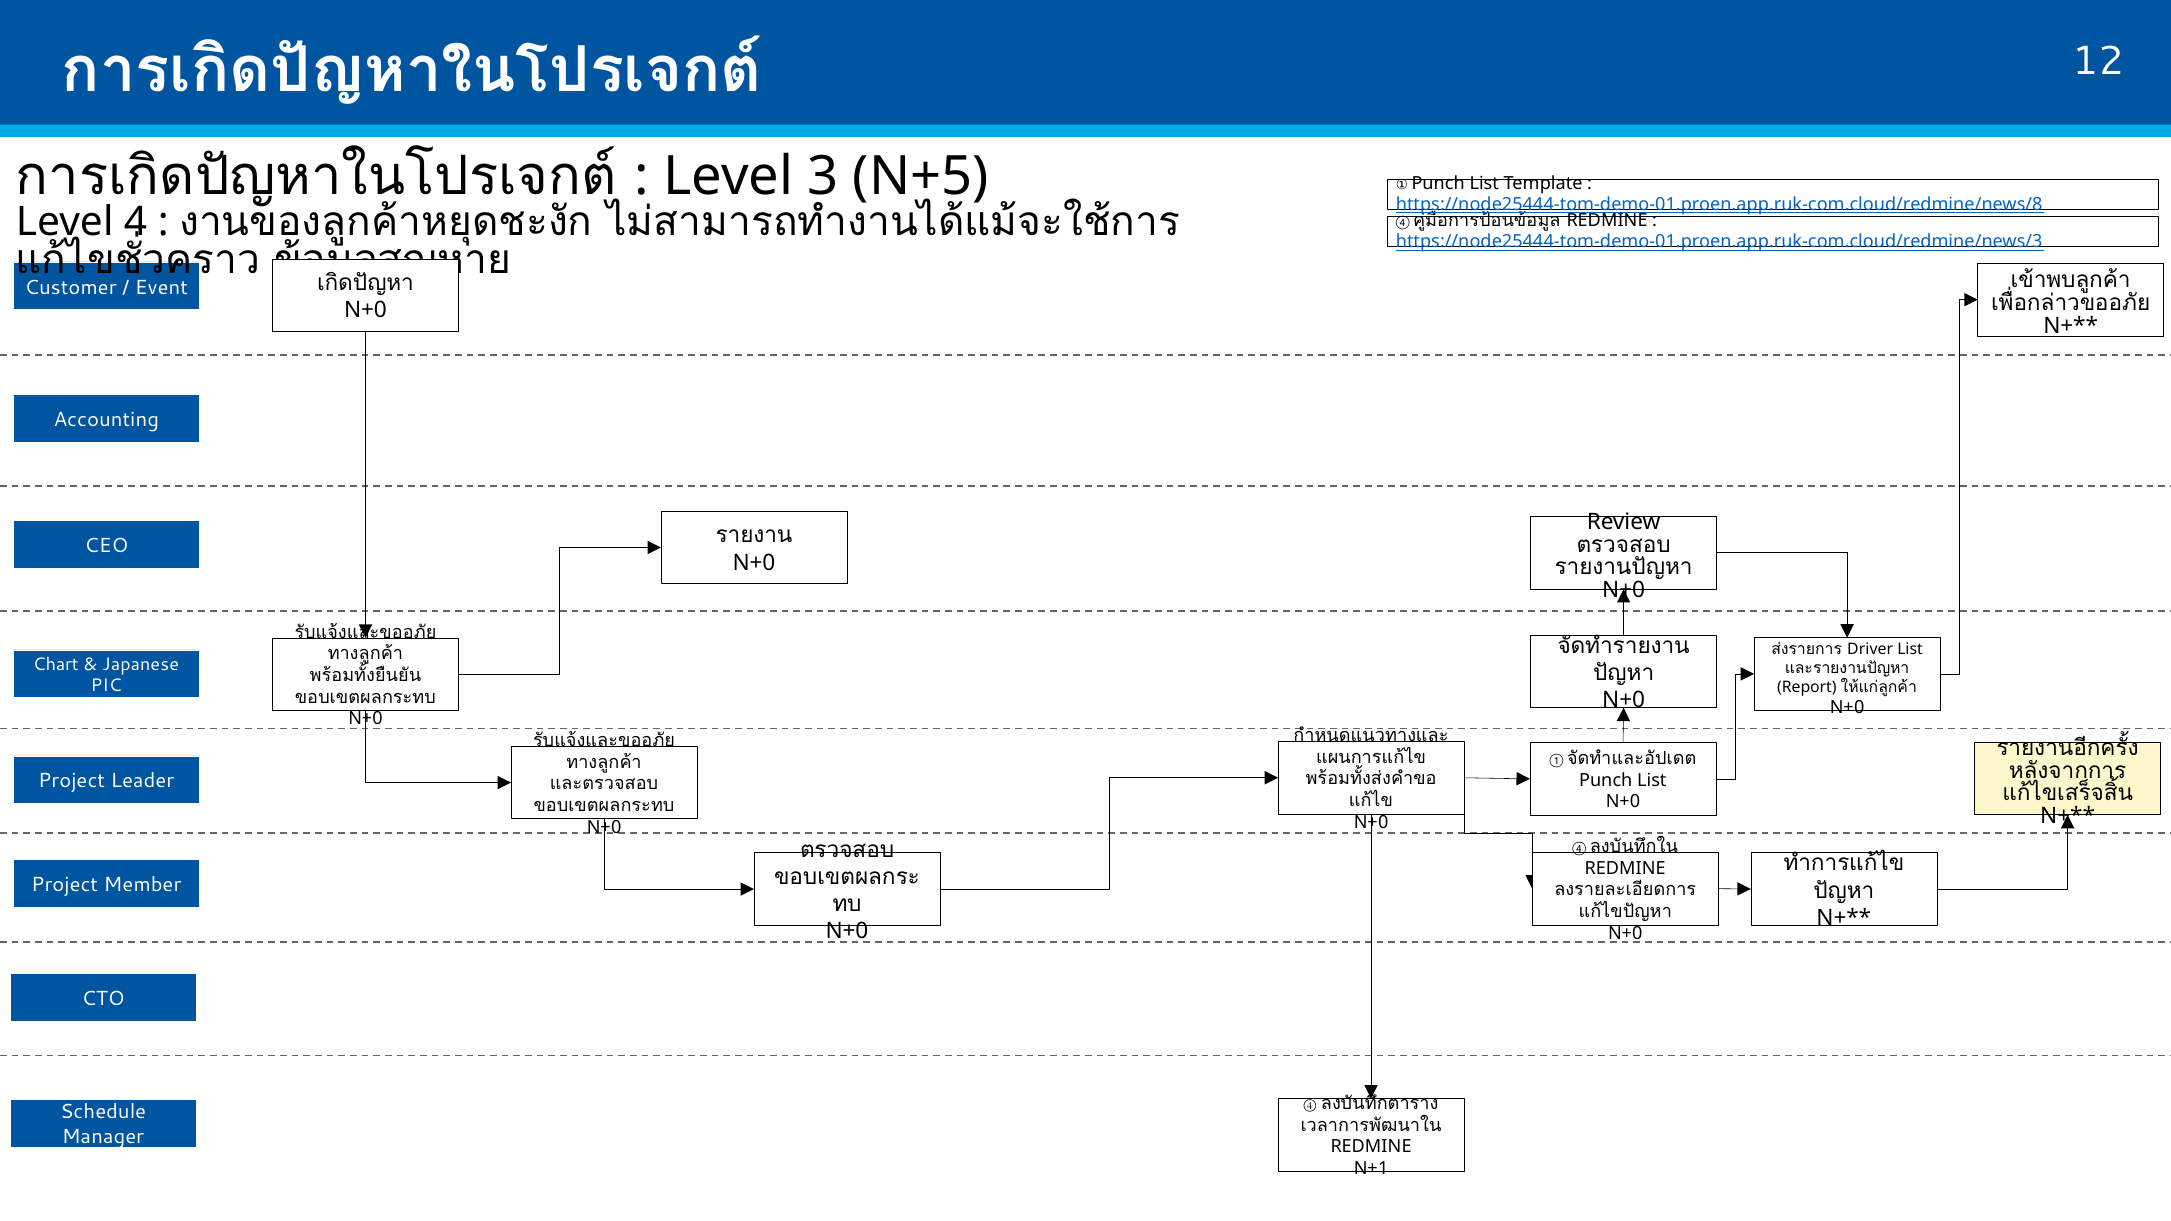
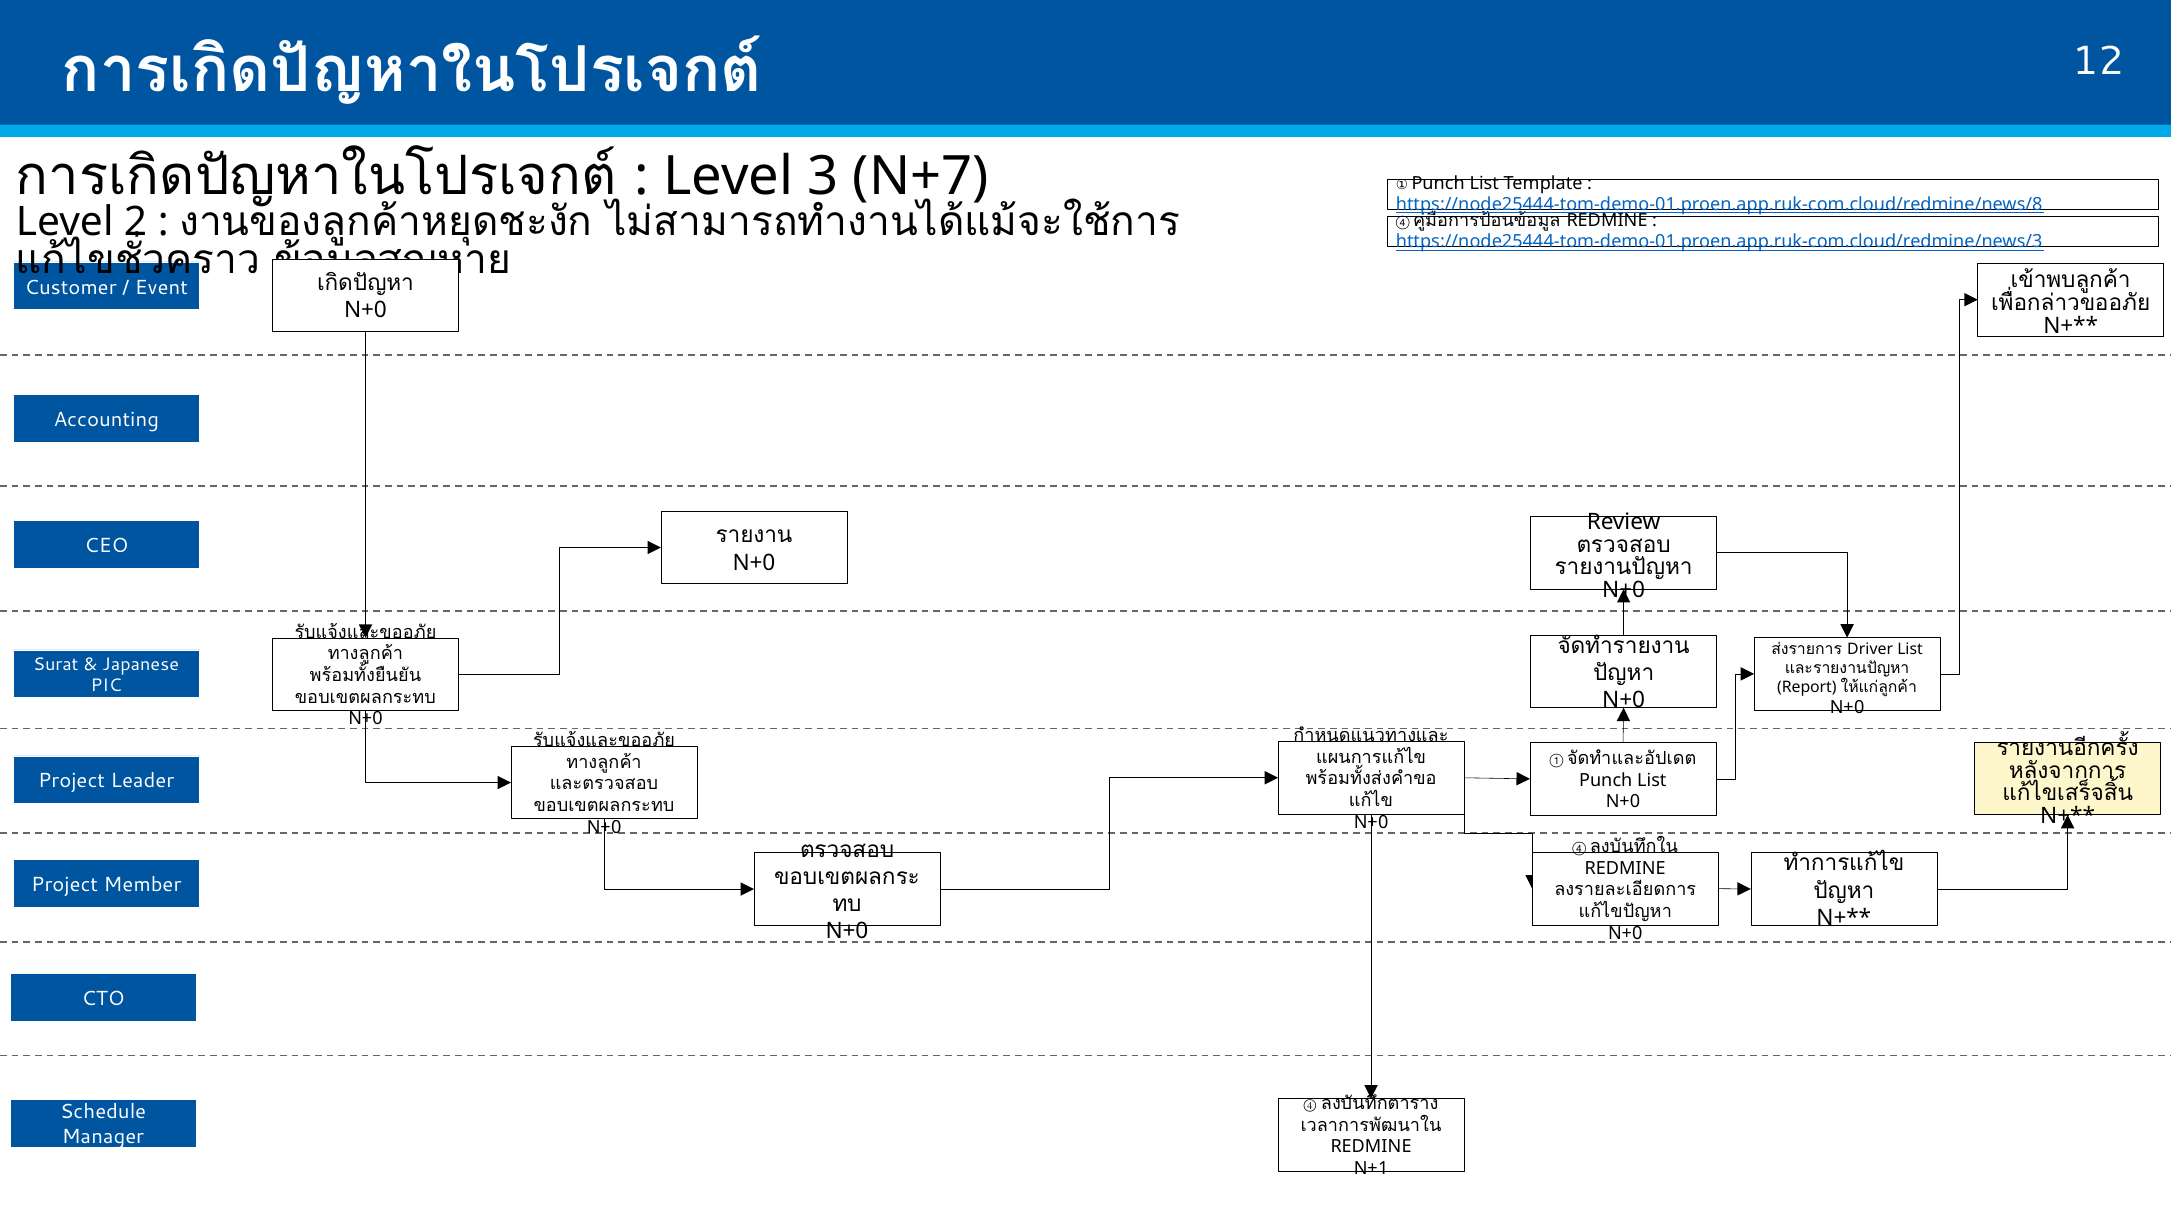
N+5: N+5 -> N+7
4: 4 -> 2
Chart: Chart -> Surat
